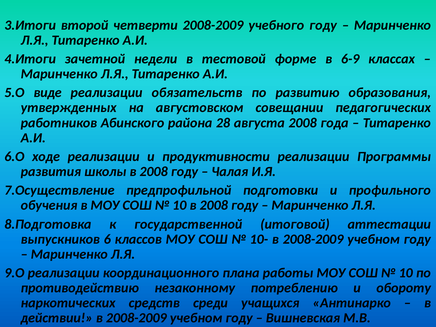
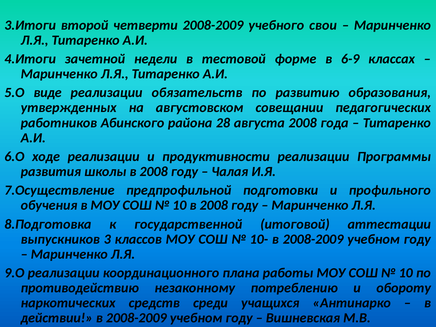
учебного году: году -> свои
6: 6 -> 3
